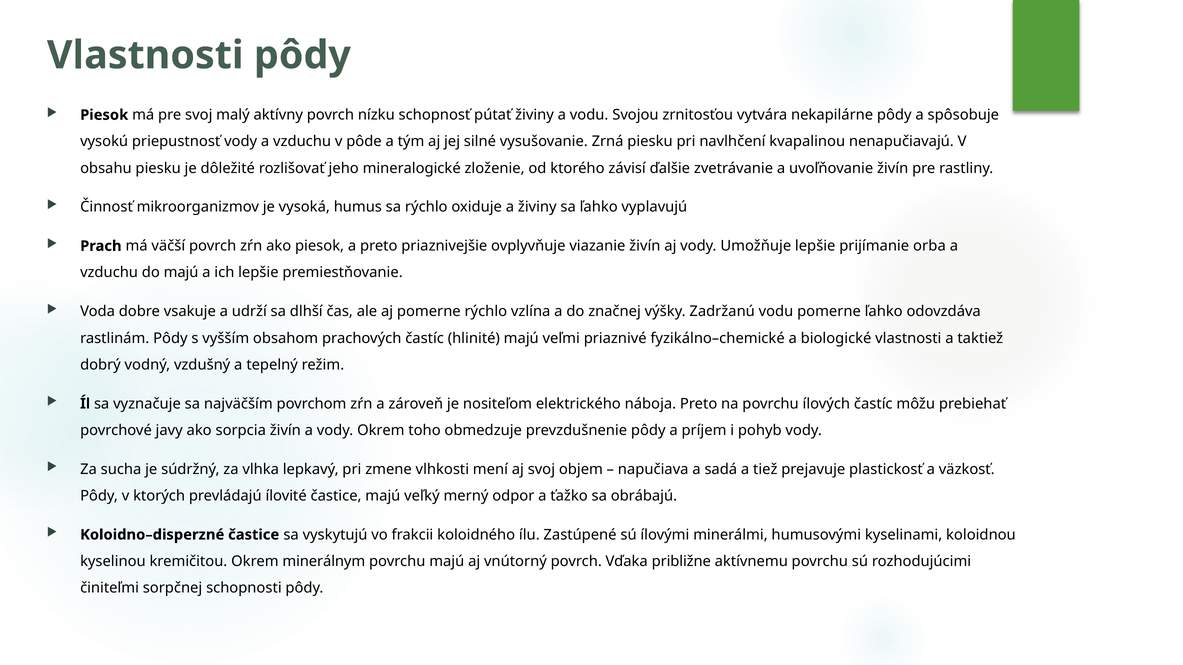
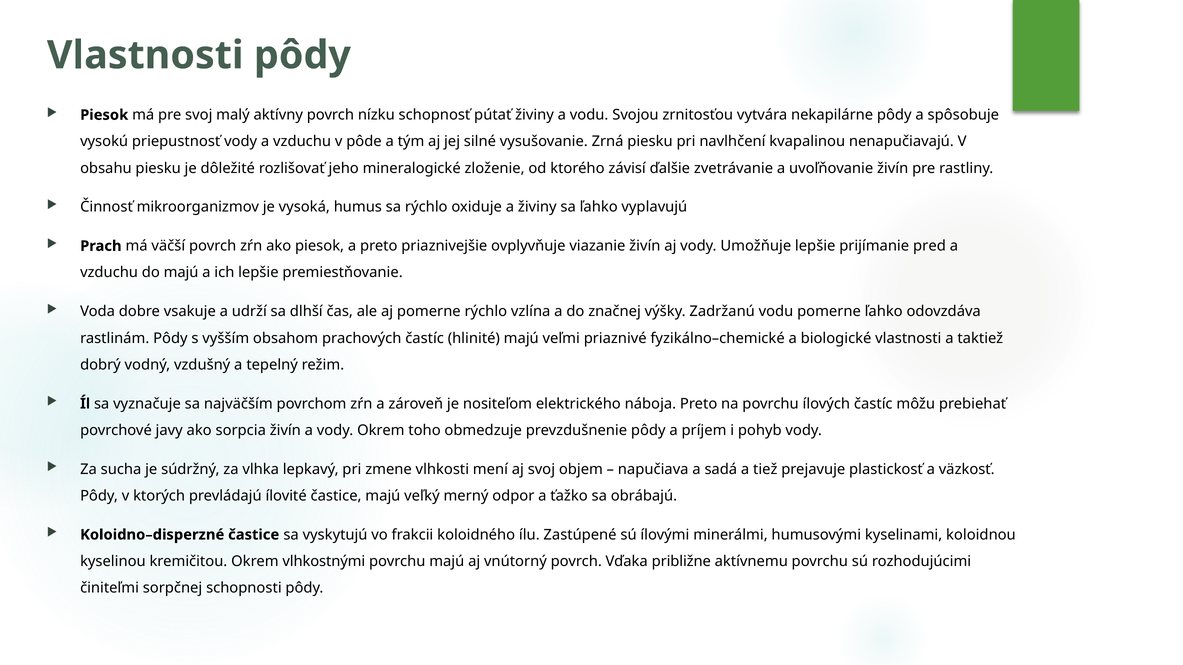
orba: orba -> pred
minerálnym: minerálnym -> vlhkostnými
